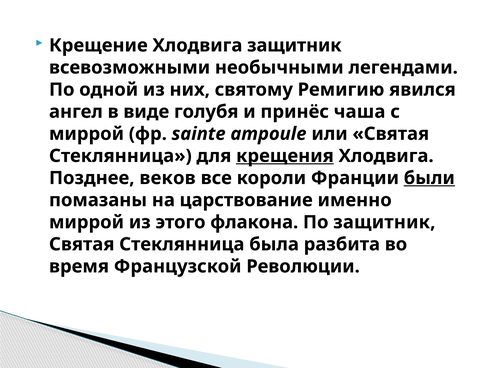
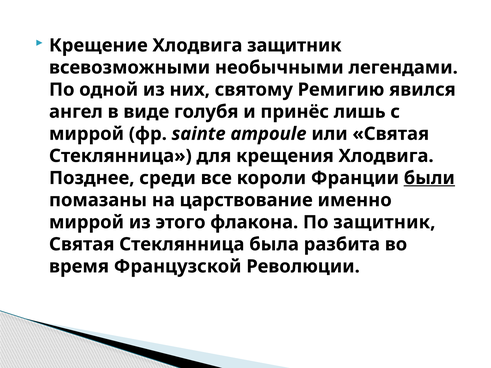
чаша: чаша -> лишь
крещения underline: present -> none
веков: веков -> среди
